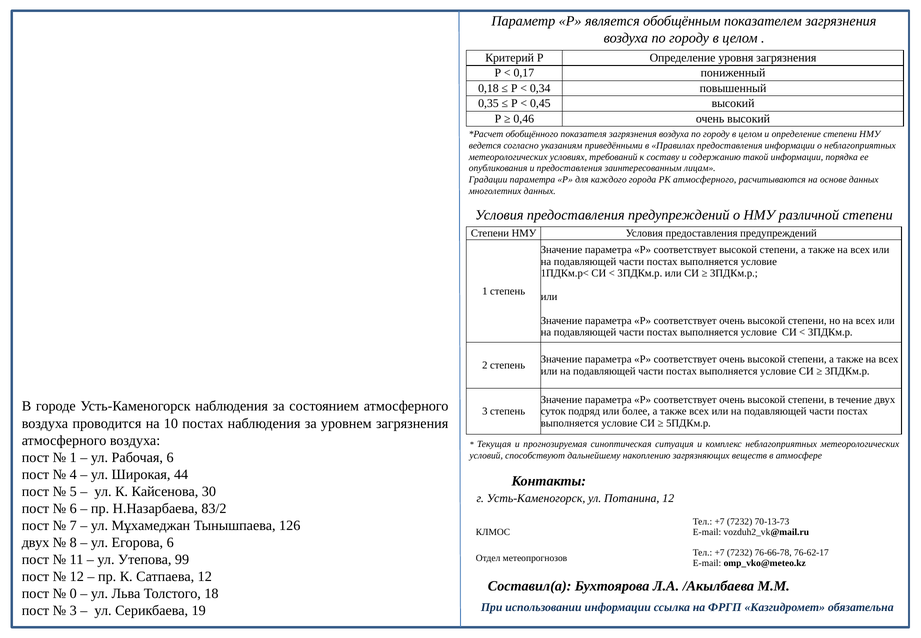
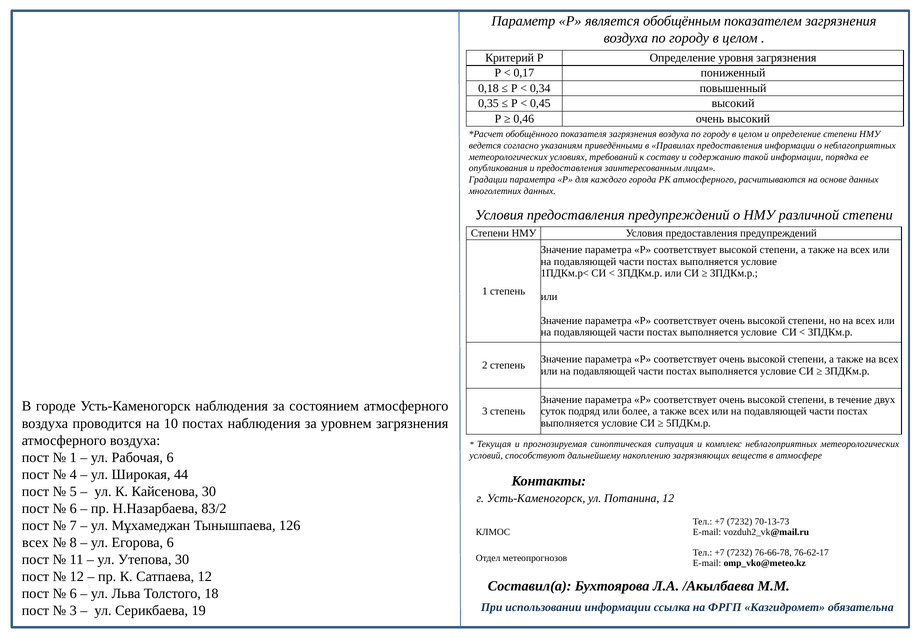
двух at (36, 542): двух -> всех
Утепова 99: 99 -> 30
0 at (73, 593): 0 -> 6
